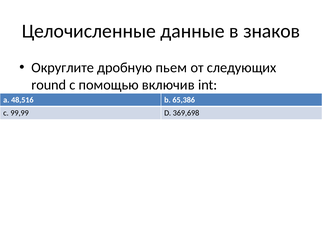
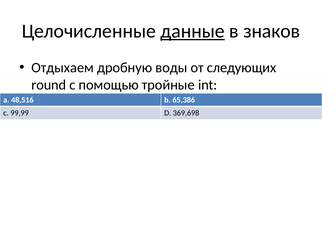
данные underline: none -> present
Округлите: Округлите -> Отдыхаем
пьем: пьем -> воды
включив: включив -> тройные
